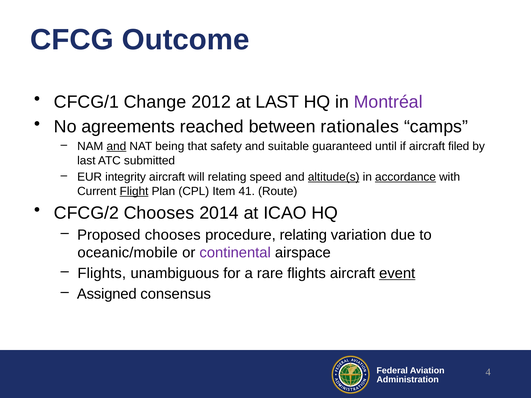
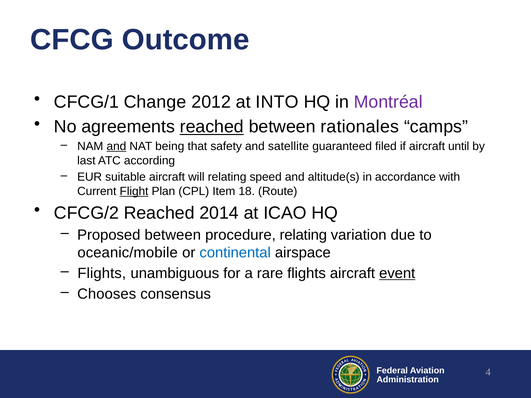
at LAST: LAST -> INTO
reached at (212, 127) underline: none -> present
suitable: suitable -> satellite
until: until -> filed
filed: filed -> until
submitted: submitted -> according
integrity: integrity -> suitable
altitude(s underline: present -> none
accordance underline: present -> none
41: 41 -> 18
CFCG/2 Chooses: Chooses -> Reached
Proposed chooses: chooses -> between
continental colour: purple -> blue
Assigned: Assigned -> Chooses
